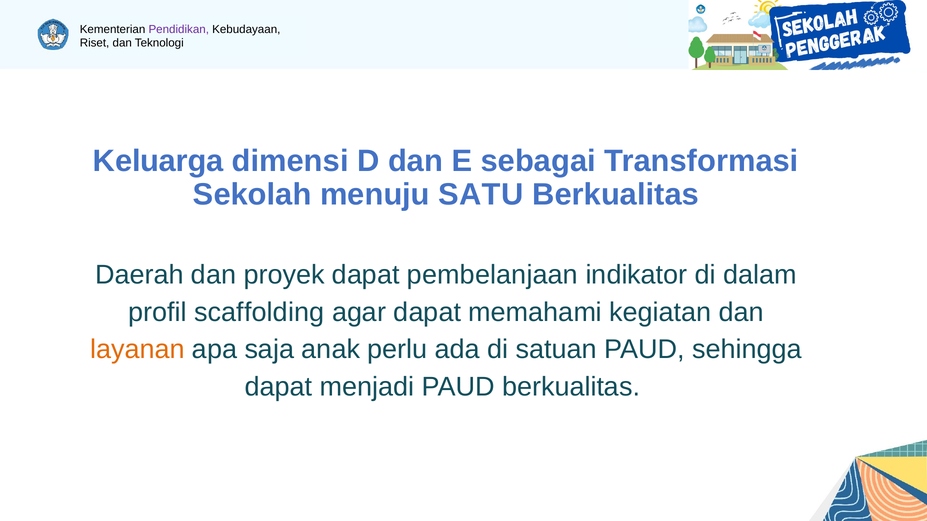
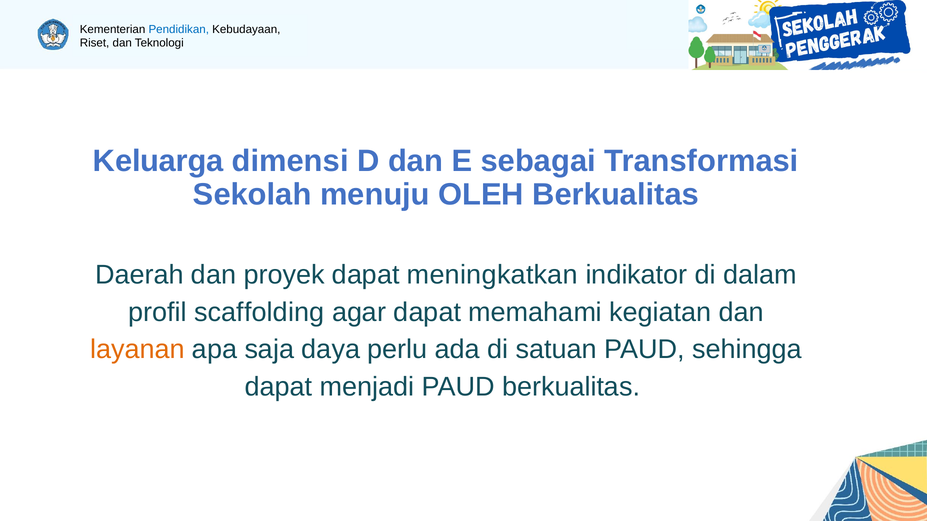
Pendidikan colour: purple -> blue
SATU: SATU -> OLEH
pembelanjaan: pembelanjaan -> meningkatkan
anak: anak -> daya
